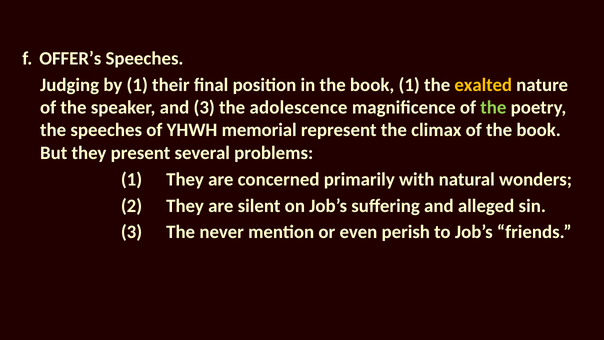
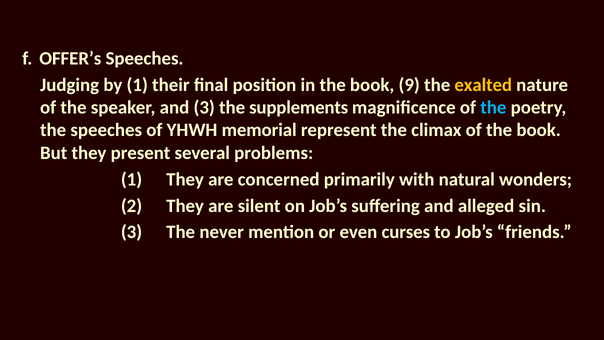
book 1: 1 -> 9
adolescence: adolescence -> supplements
the at (493, 108) colour: light green -> light blue
perish: perish -> curses
